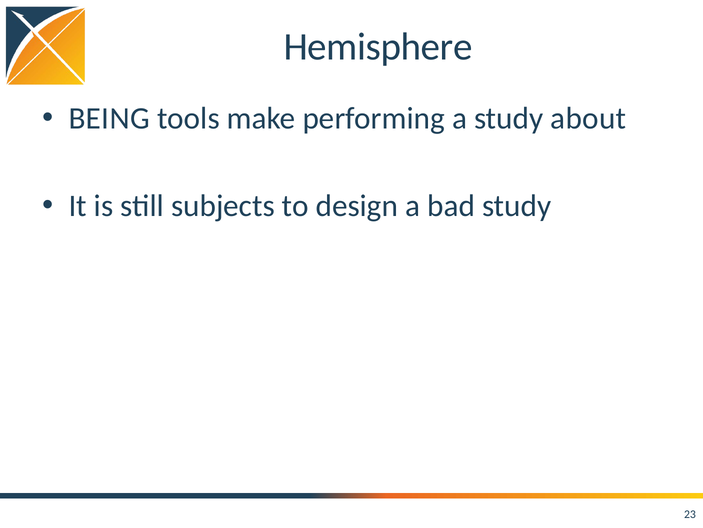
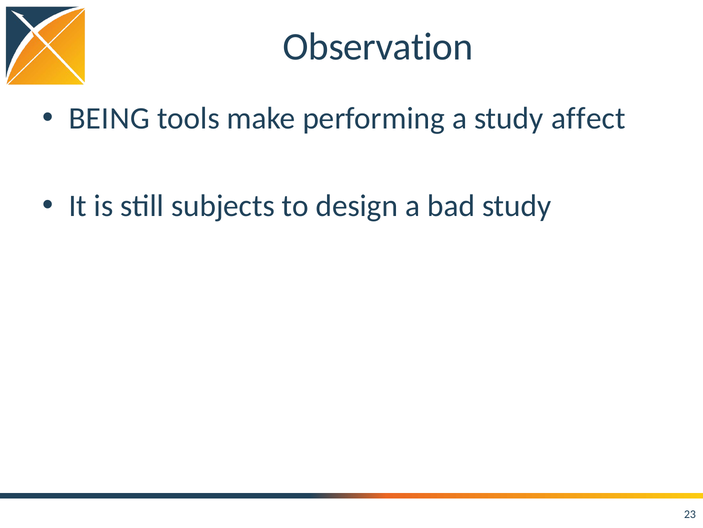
Hemisphere: Hemisphere -> Observation
about: about -> affect
